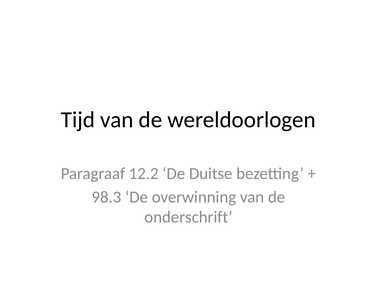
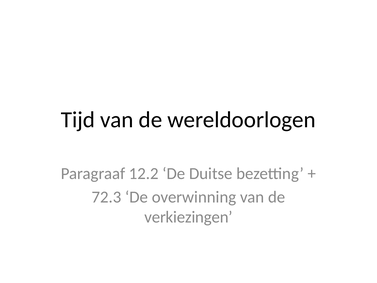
98.3: 98.3 -> 72.3
onderschrift: onderschrift -> verkiezingen
